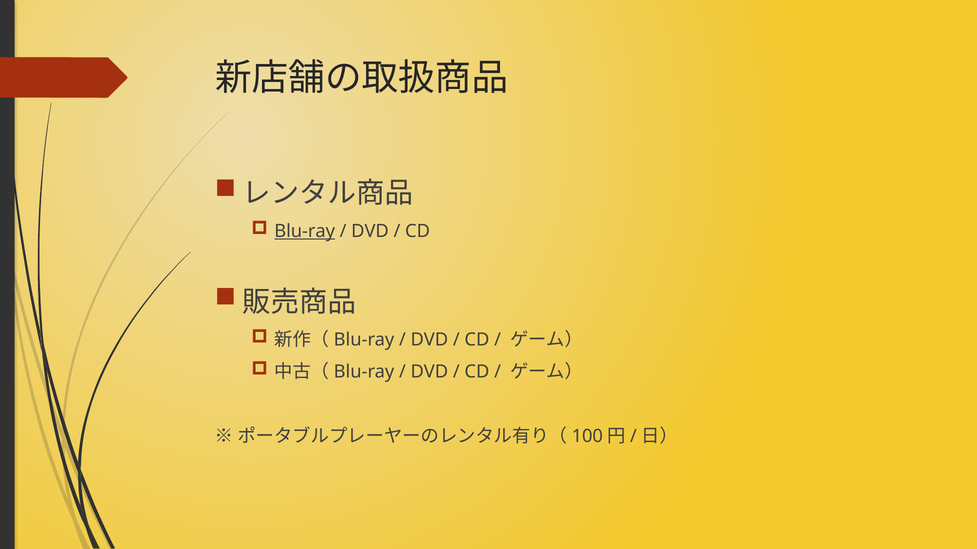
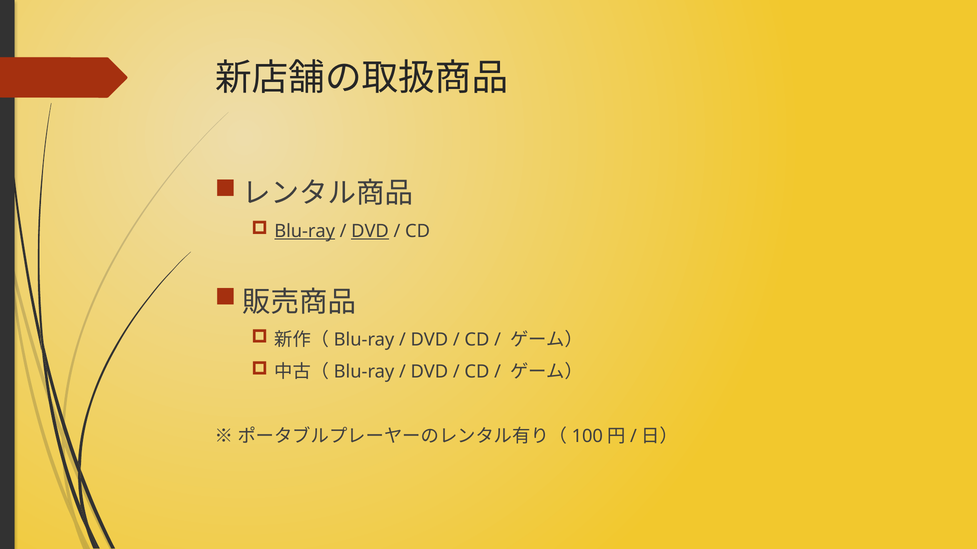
DVD at (370, 231) underline: none -> present
